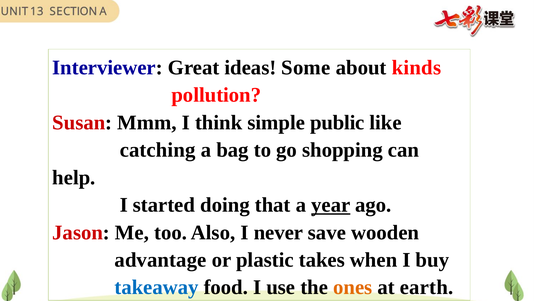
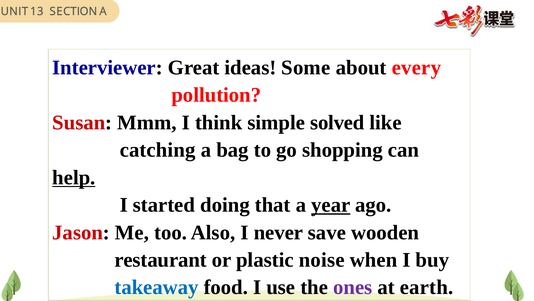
kinds: kinds -> every
public: public -> solved
help underline: none -> present
advantage: advantage -> restaurant
takes: takes -> noise
ones colour: orange -> purple
